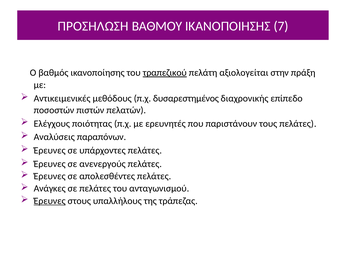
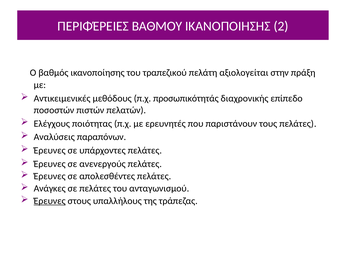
ΠΡΟΣΗΛΩΣΗ: ΠΡΟΣΗΛΩΣΗ -> ΠΕΡΙΦΈΡΕΙΕΣ
7: 7 -> 2
τραπεζικού underline: present -> none
δυσαρεστημένος: δυσαρεστημένος -> προσωπικότητάς
